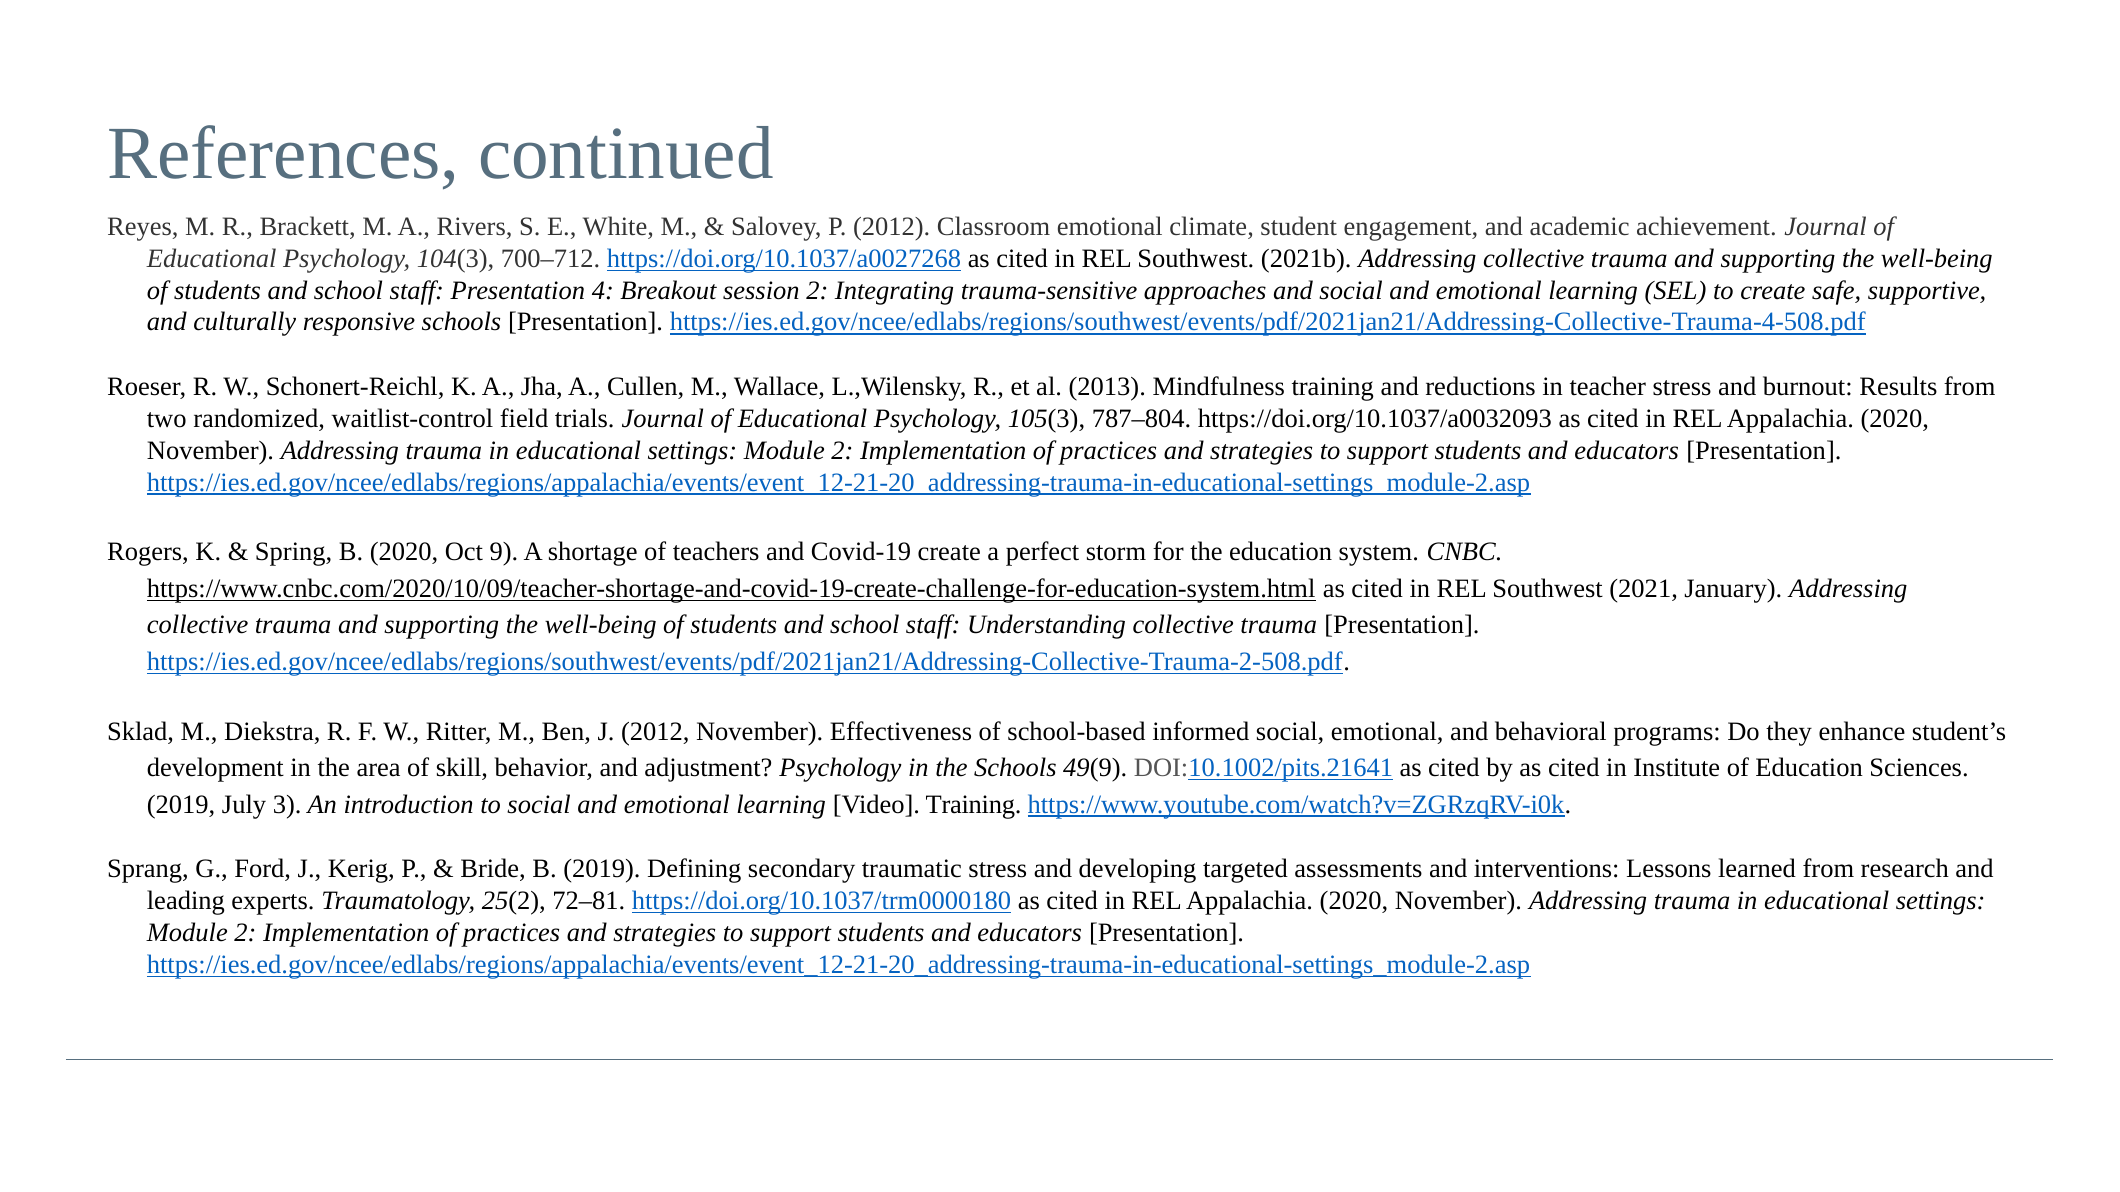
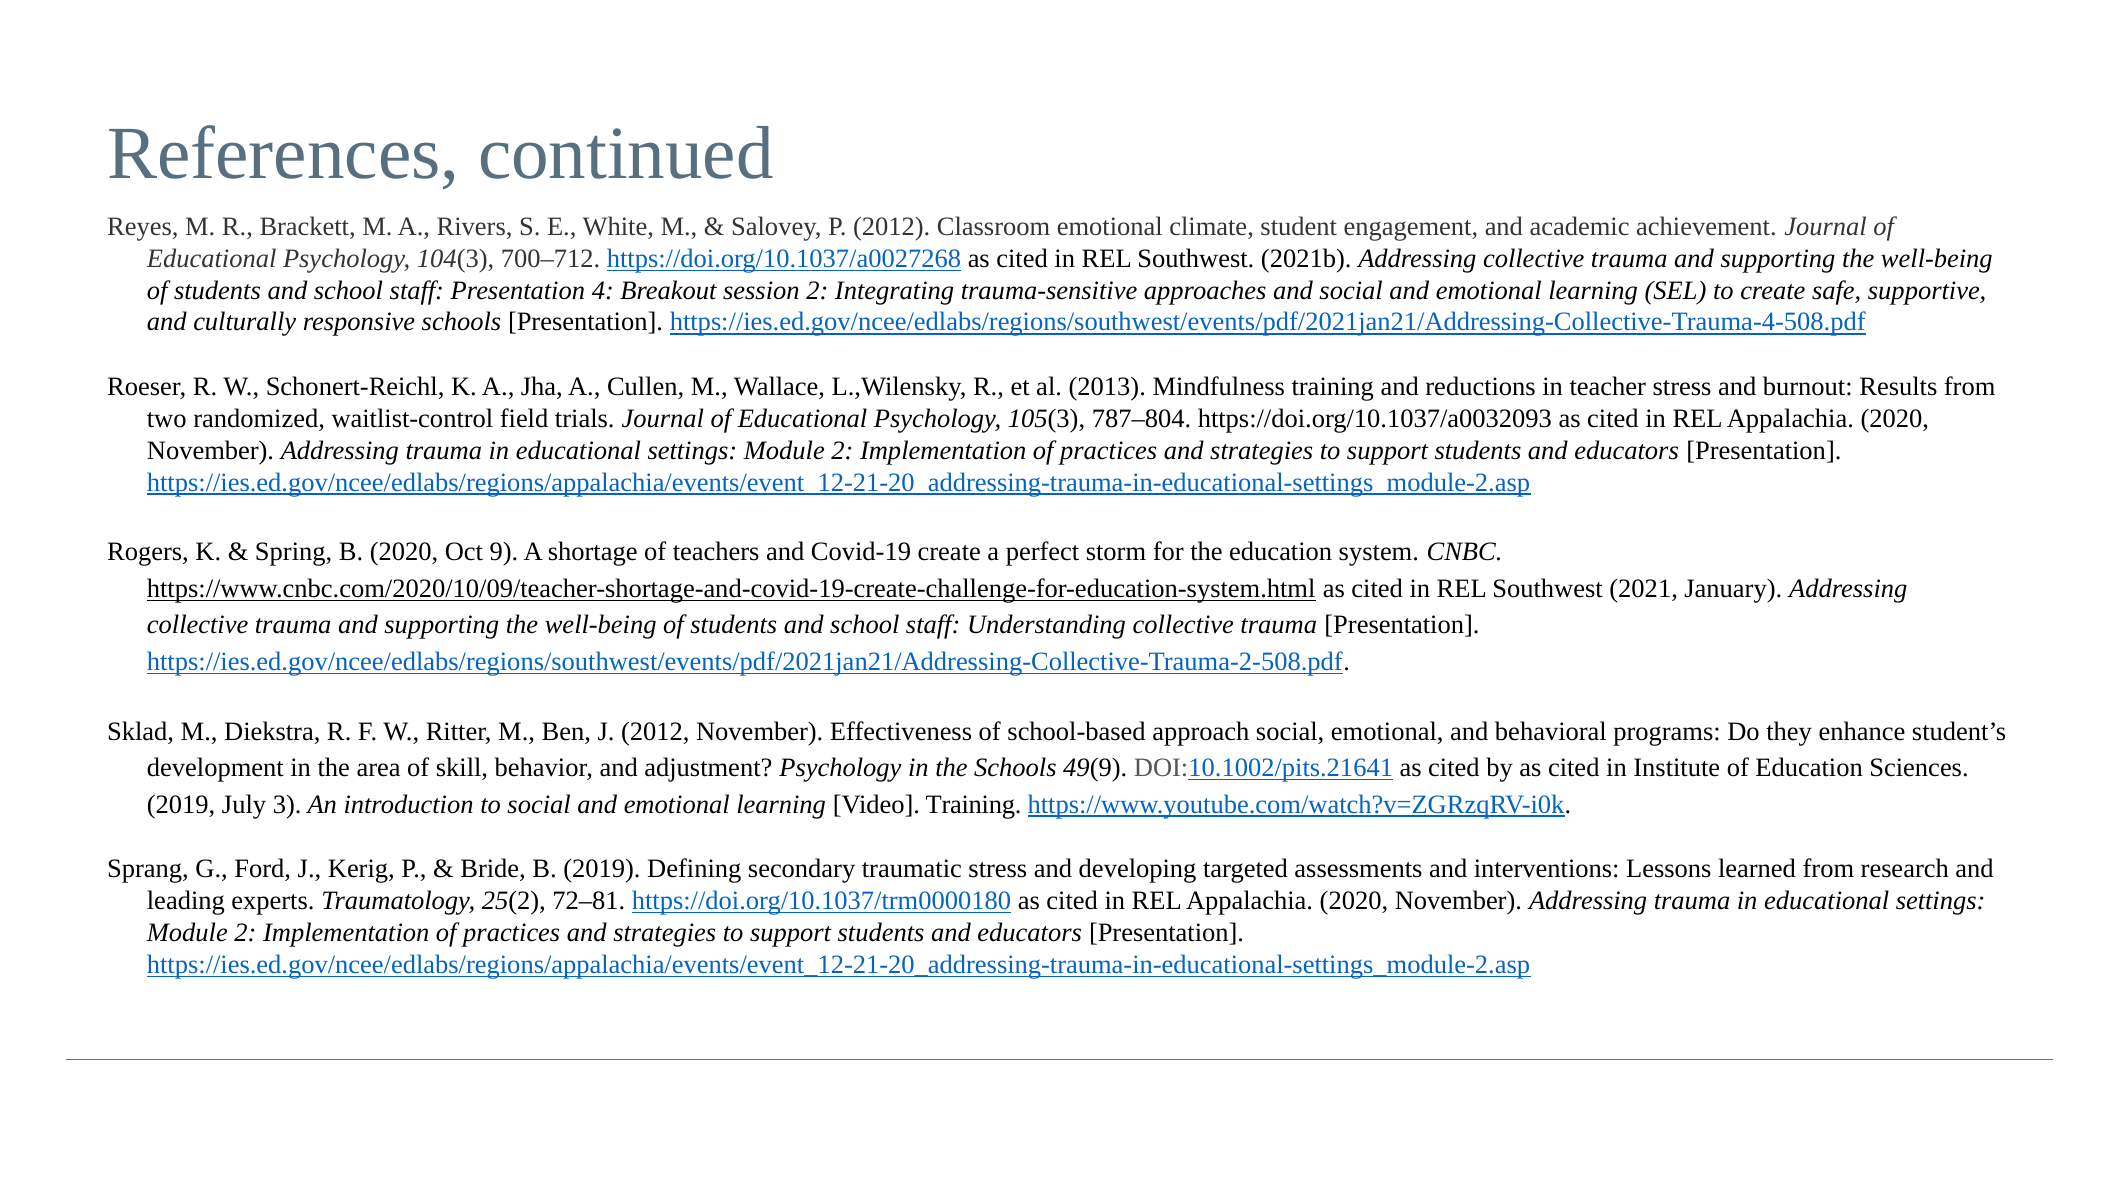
informed: informed -> approach
